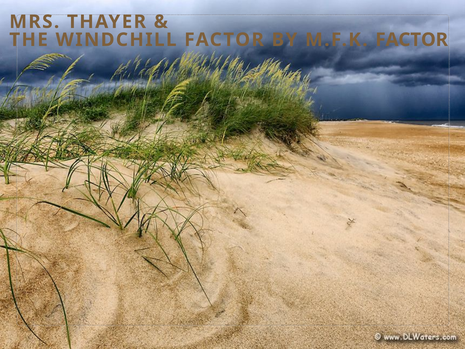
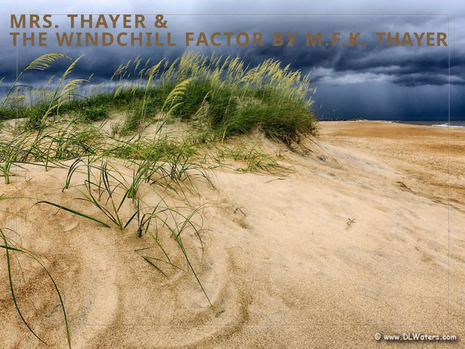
M.F.K FACTOR: FACTOR -> THAYER
